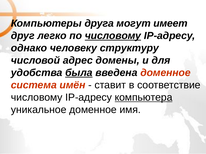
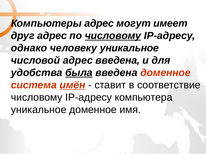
Компьютеры друга: друга -> адрес
друг легко: легко -> адрес
человеку структуру: структуру -> уникальное
адрес домены: домены -> введена
имён underline: none -> present
компьютера underline: present -> none
